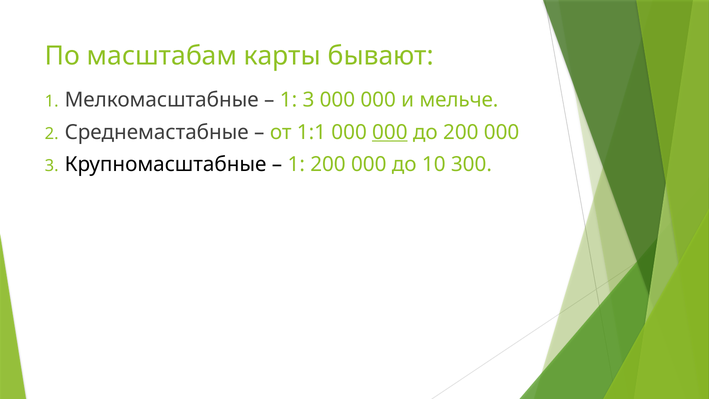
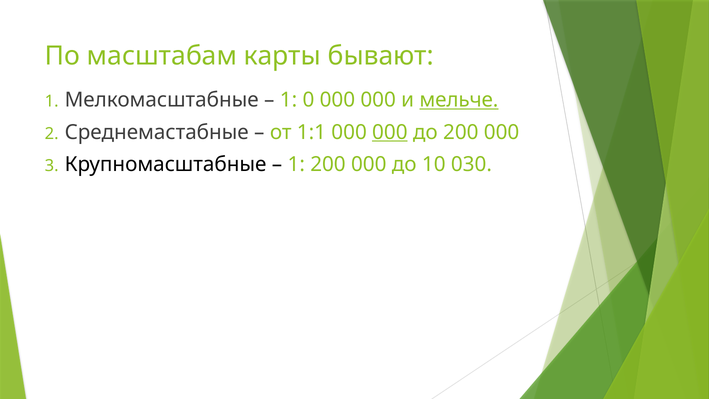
1 3: 3 -> 0
мельче underline: none -> present
300: 300 -> 030
